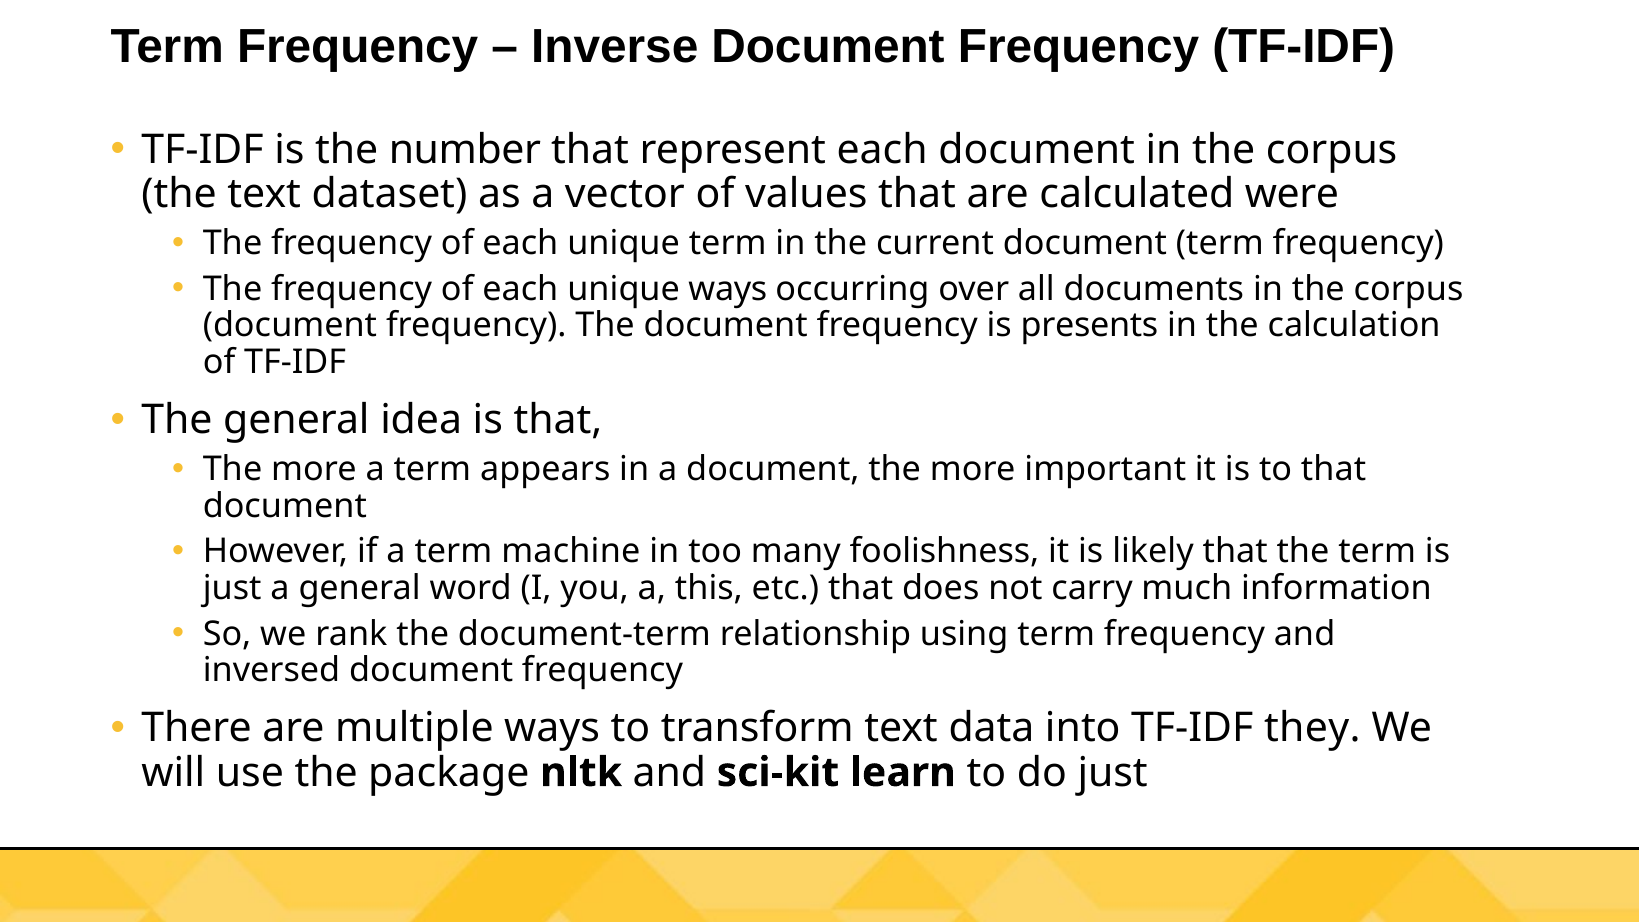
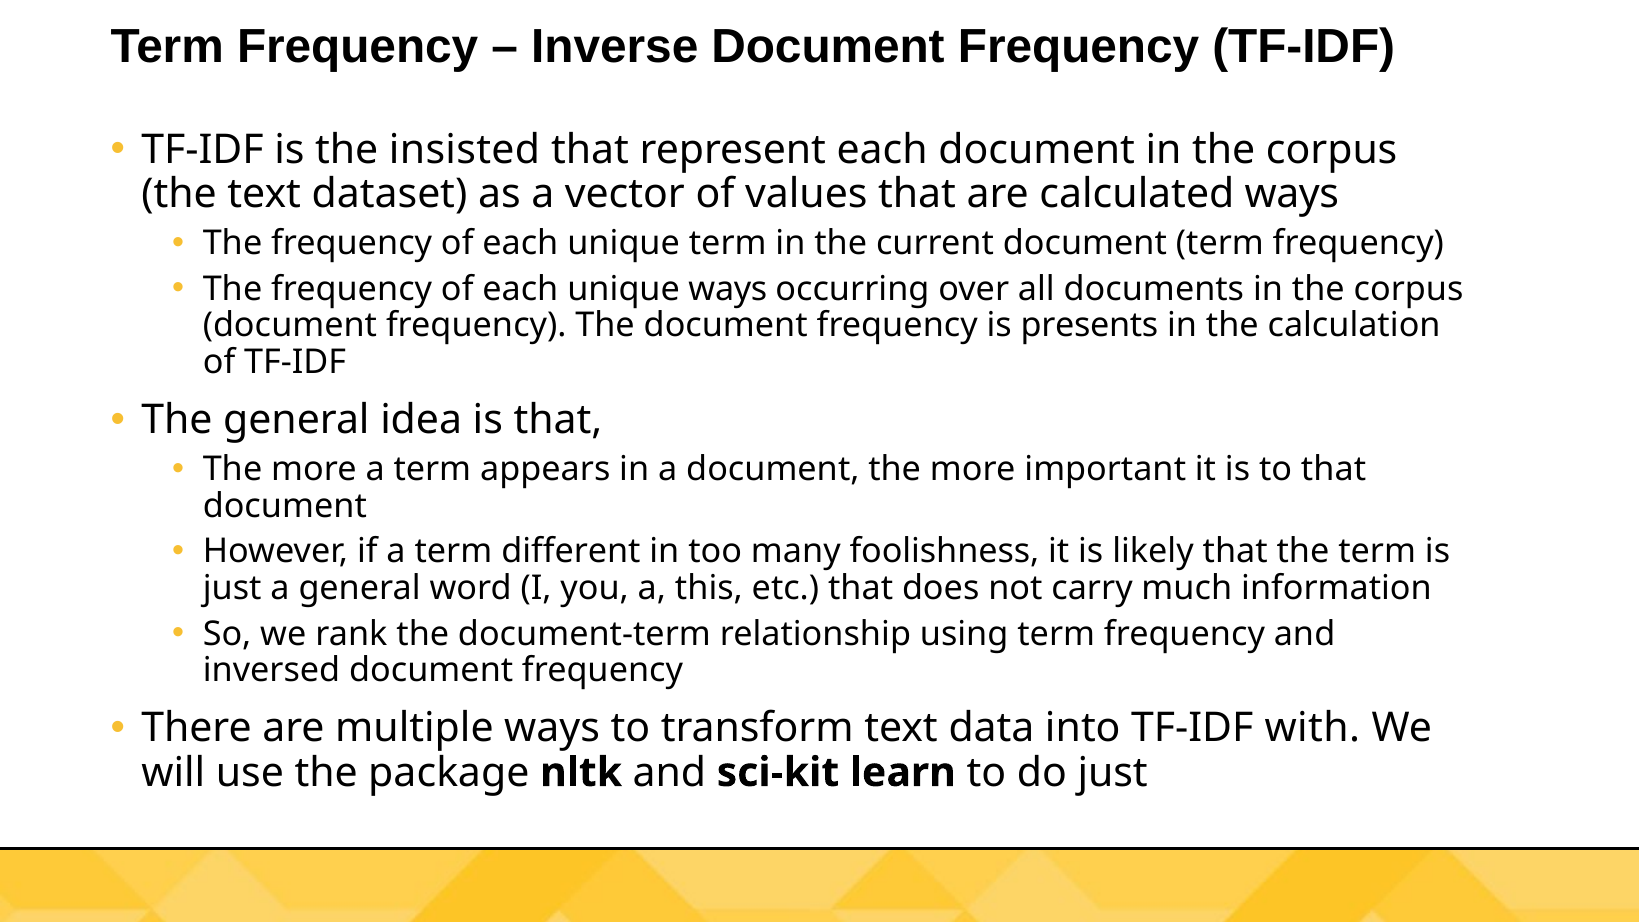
number: number -> insisted
calculated were: were -> ways
machine: machine -> different
they: they -> with
